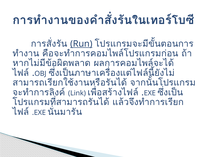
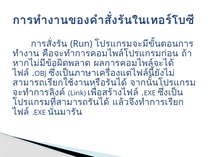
Run underline: present -> none
